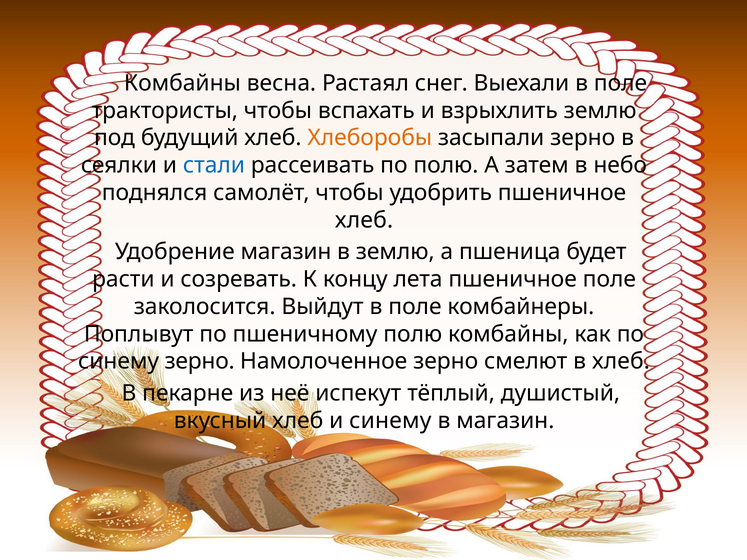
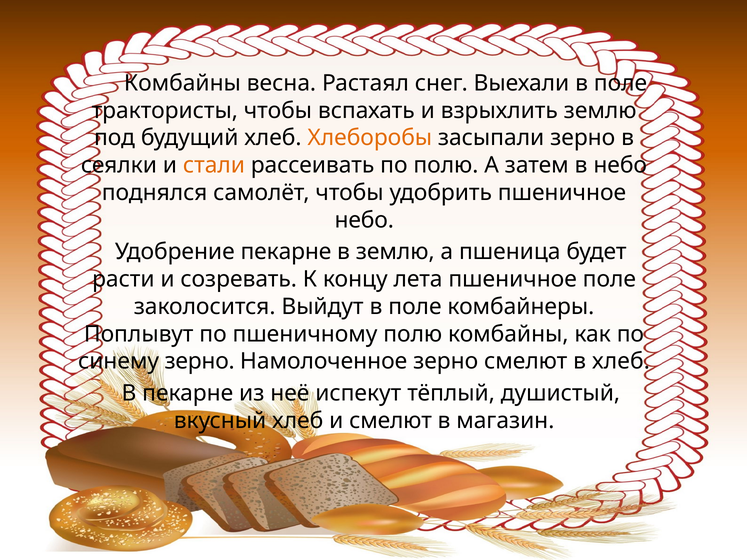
стали colour: blue -> orange
хлеб at (364, 220): хлеб -> небо
Удобрение магазин: магазин -> пекарне
и синему: синему -> смелют
